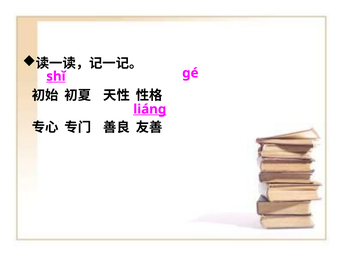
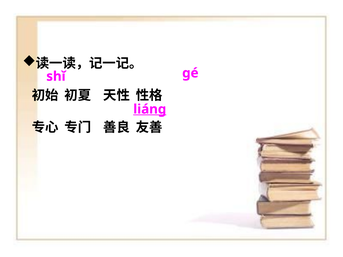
shǐ underline: present -> none
